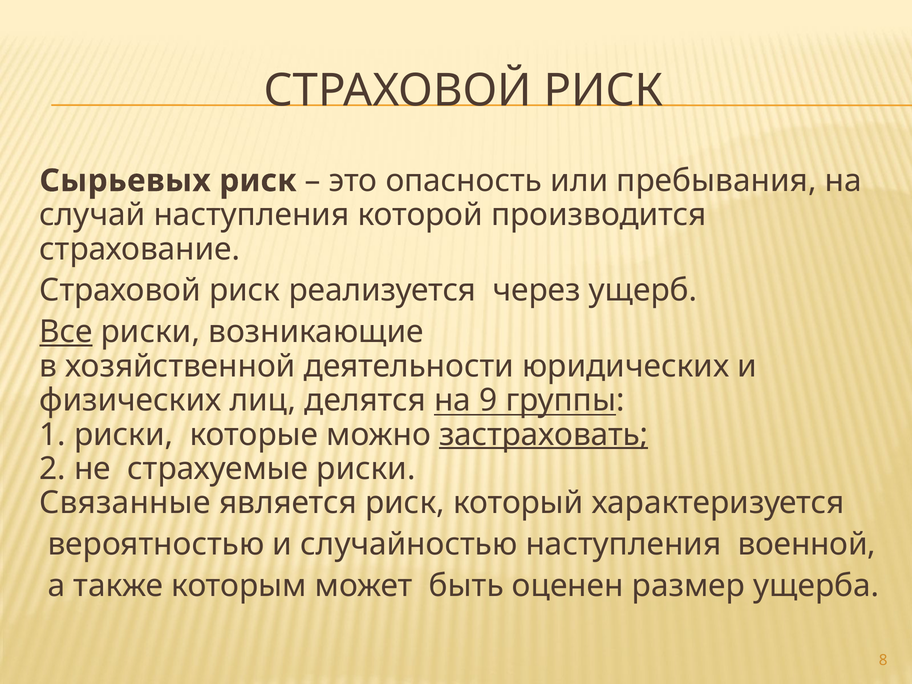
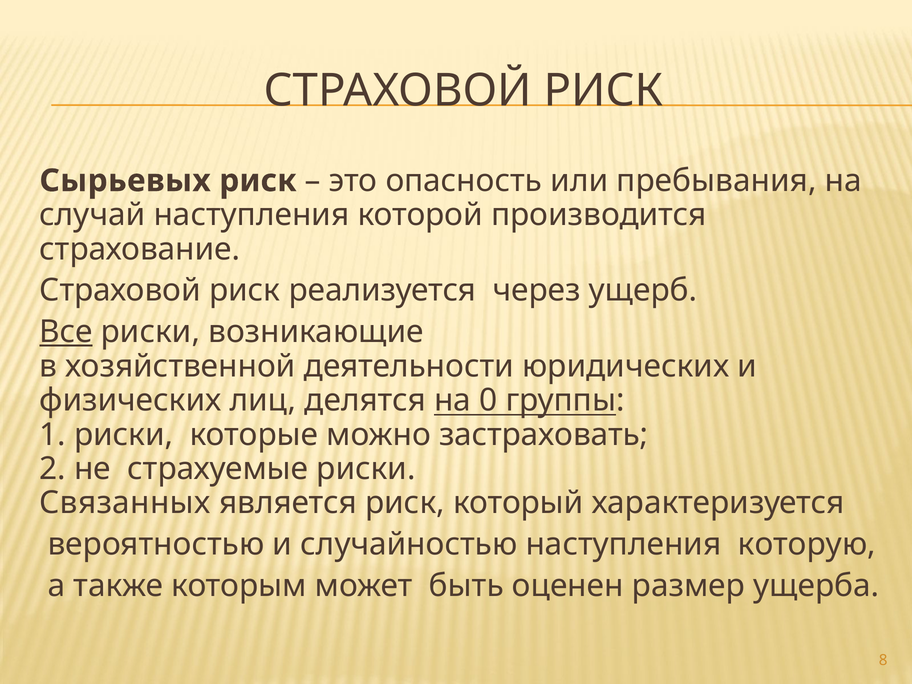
9: 9 -> 0
застраховать underline: present -> none
Связанные: Связанные -> Связанных
военной: военной -> которую
